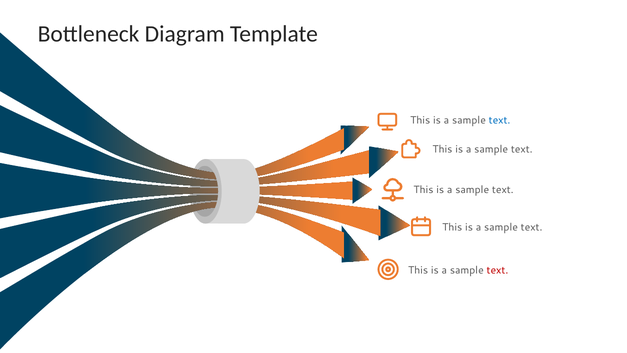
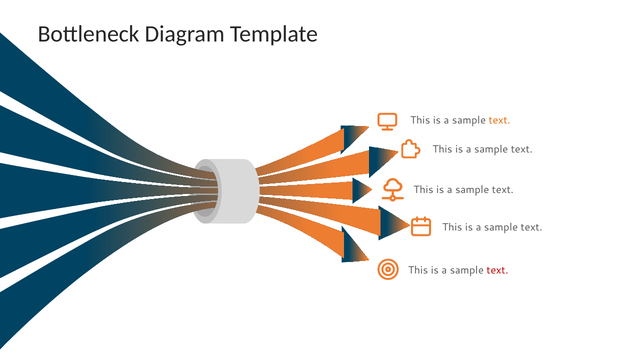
text at (500, 120) colour: blue -> orange
